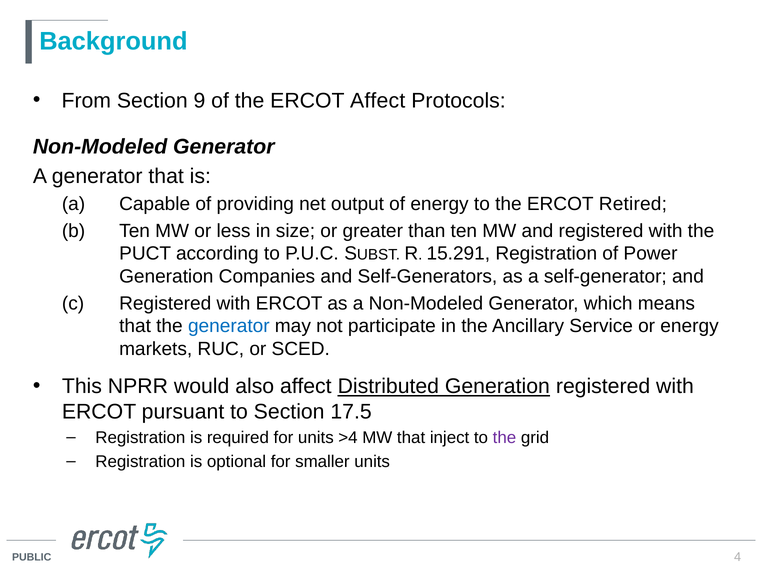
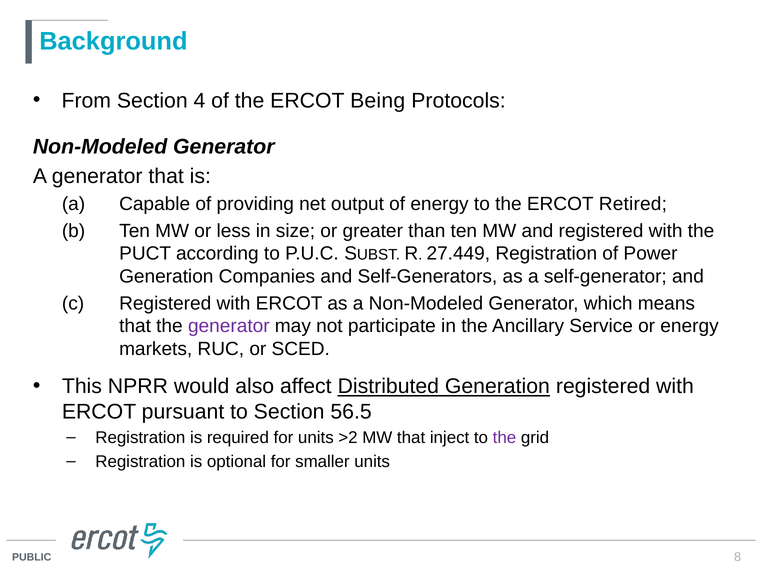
9: 9 -> 4
ERCOT Affect: Affect -> Being
15.291: 15.291 -> 27.449
generator at (229, 326) colour: blue -> purple
17.5: 17.5 -> 56.5
>4: >4 -> >2
4: 4 -> 8
